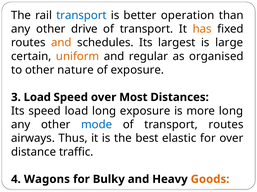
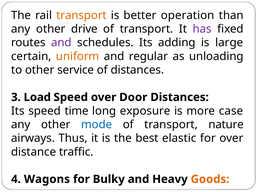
transport at (81, 15) colour: blue -> orange
has colour: orange -> purple
and at (61, 43) colour: orange -> purple
largest: largest -> adding
organised: organised -> unloading
nature: nature -> service
of exposure: exposure -> distances
Most: Most -> Door
speed load: load -> time
more long: long -> case
transport routes: routes -> nature
